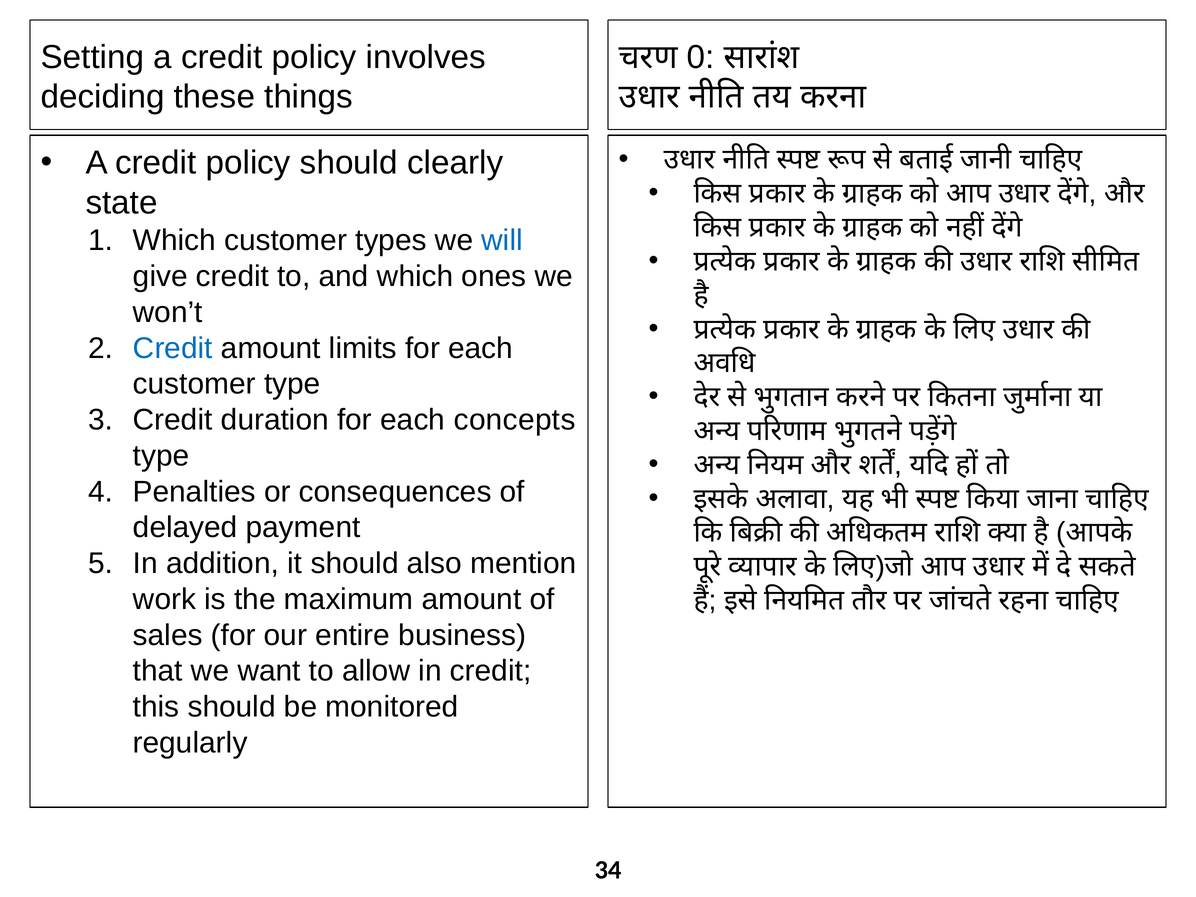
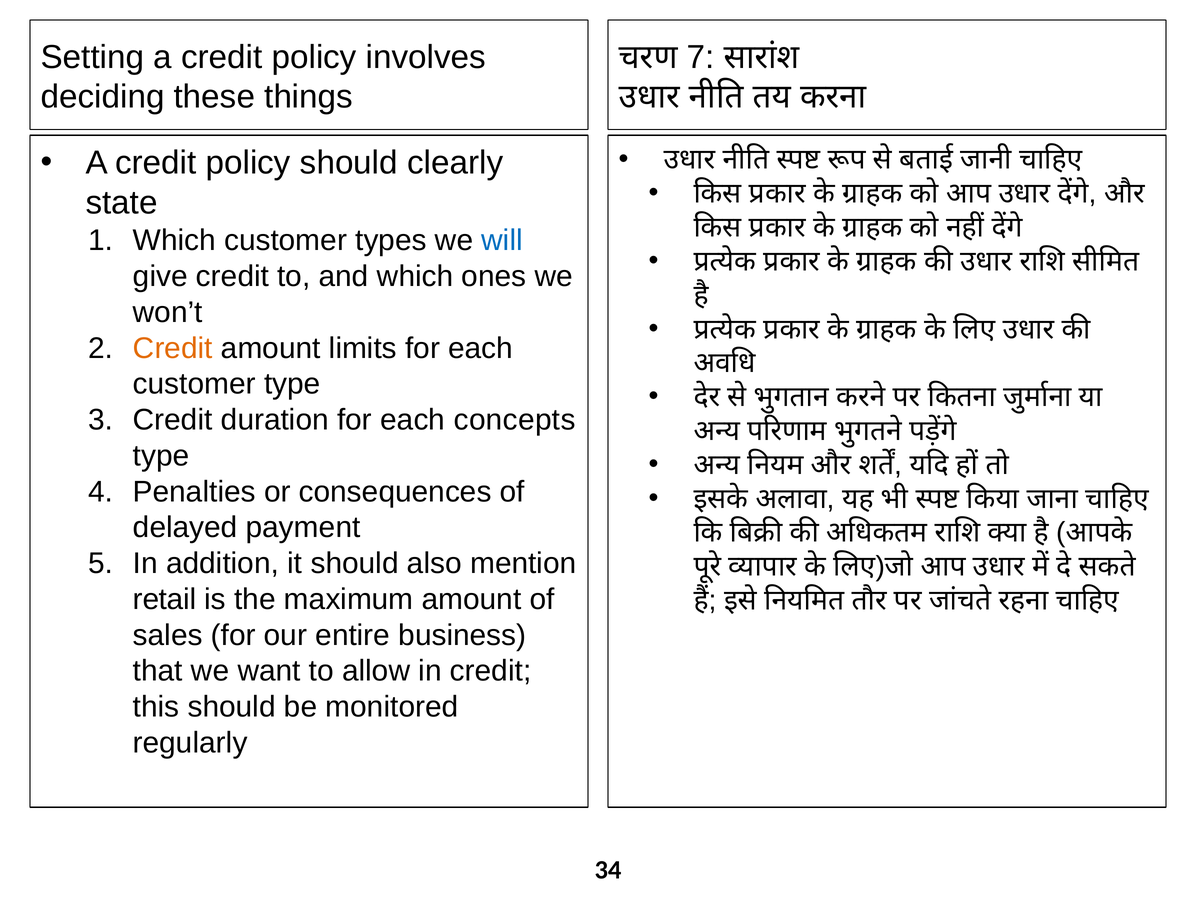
0: 0 -> 7
Credit at (173, 348) colour: blue -> orange
work: work -> retail
